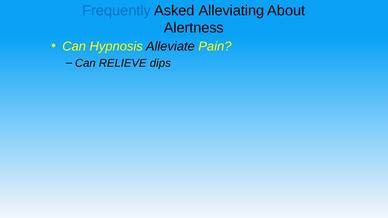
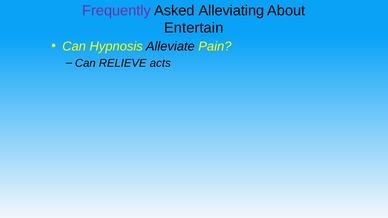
Frequently colour: blue -> purple
Alertness: Alertness -> Entertain
dips: dips -> acts
